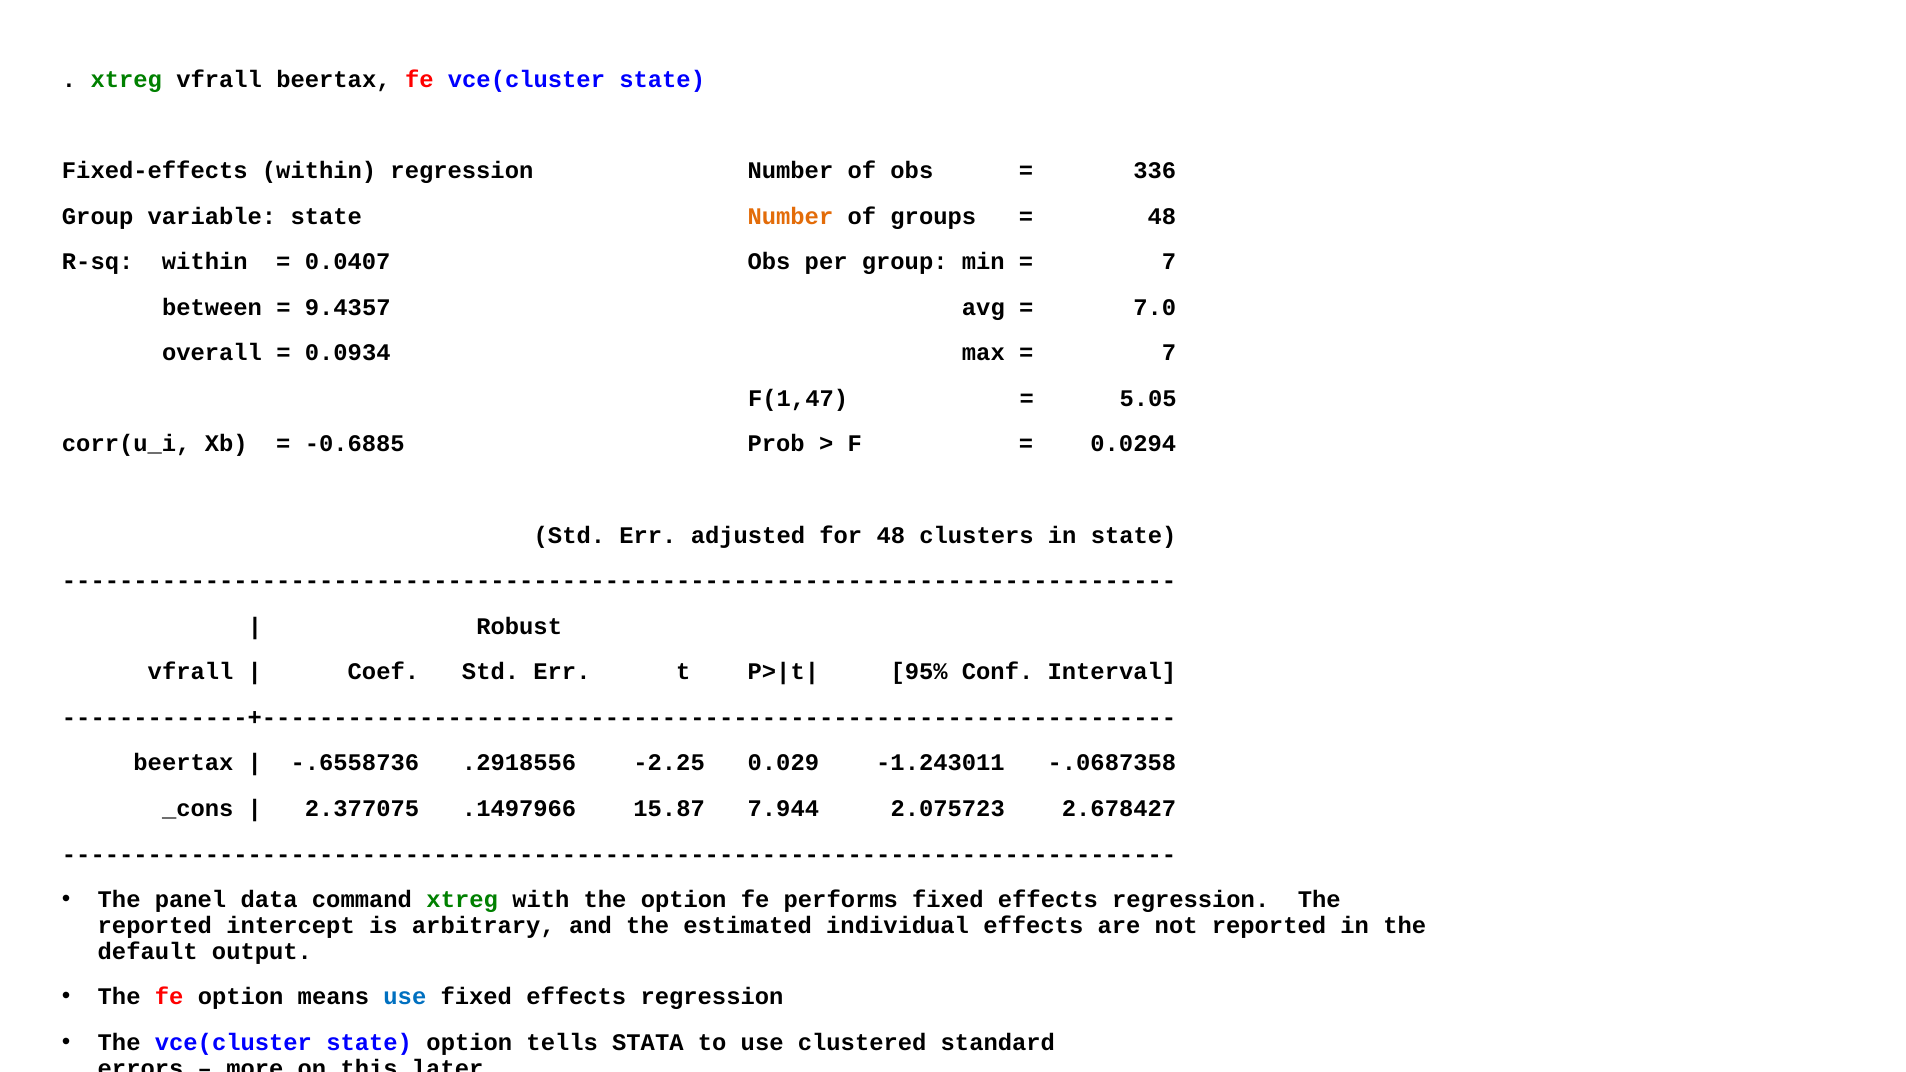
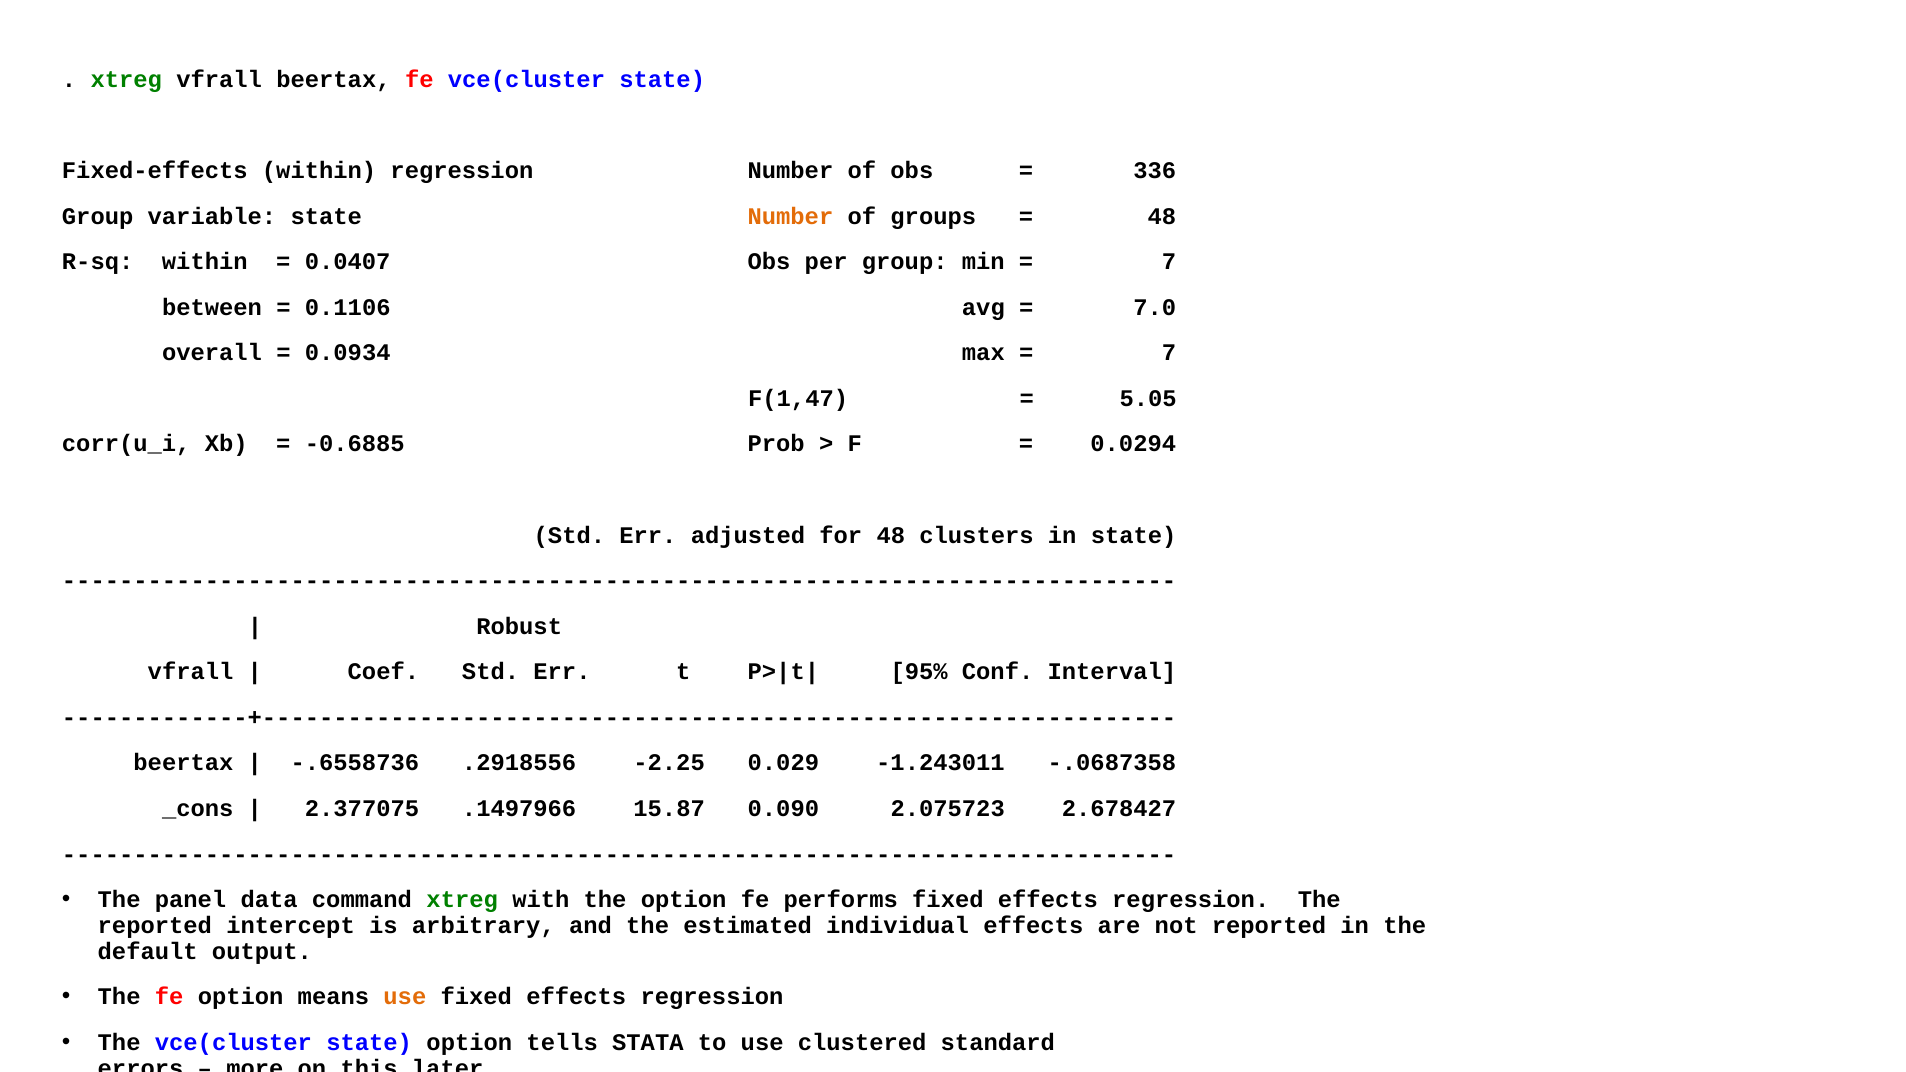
9.4357: 9.4357 -> 0.1106
7.944: 7.944 -> 0.090
use at (405, 997) colour: blue -> orange
